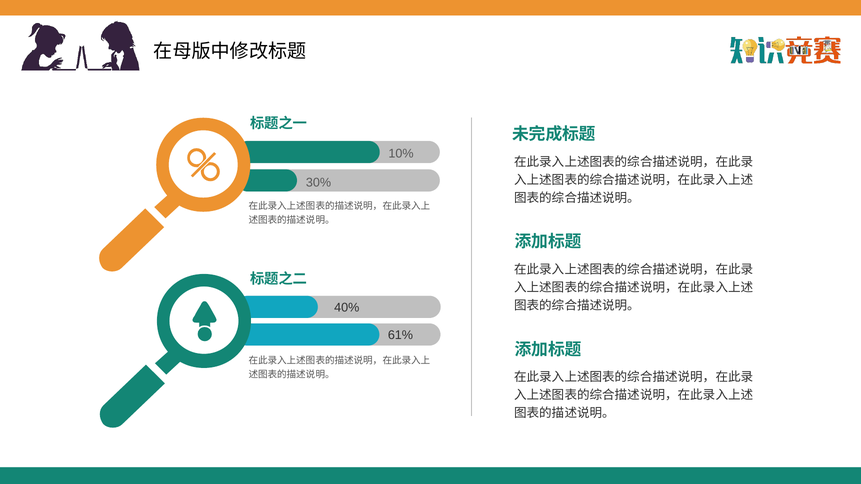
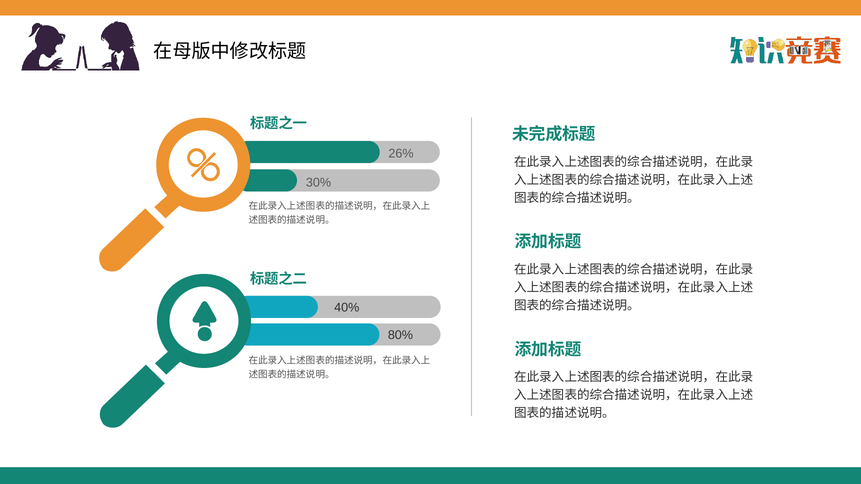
10%: 10% -> 26%
61%: 61% -> 80%
